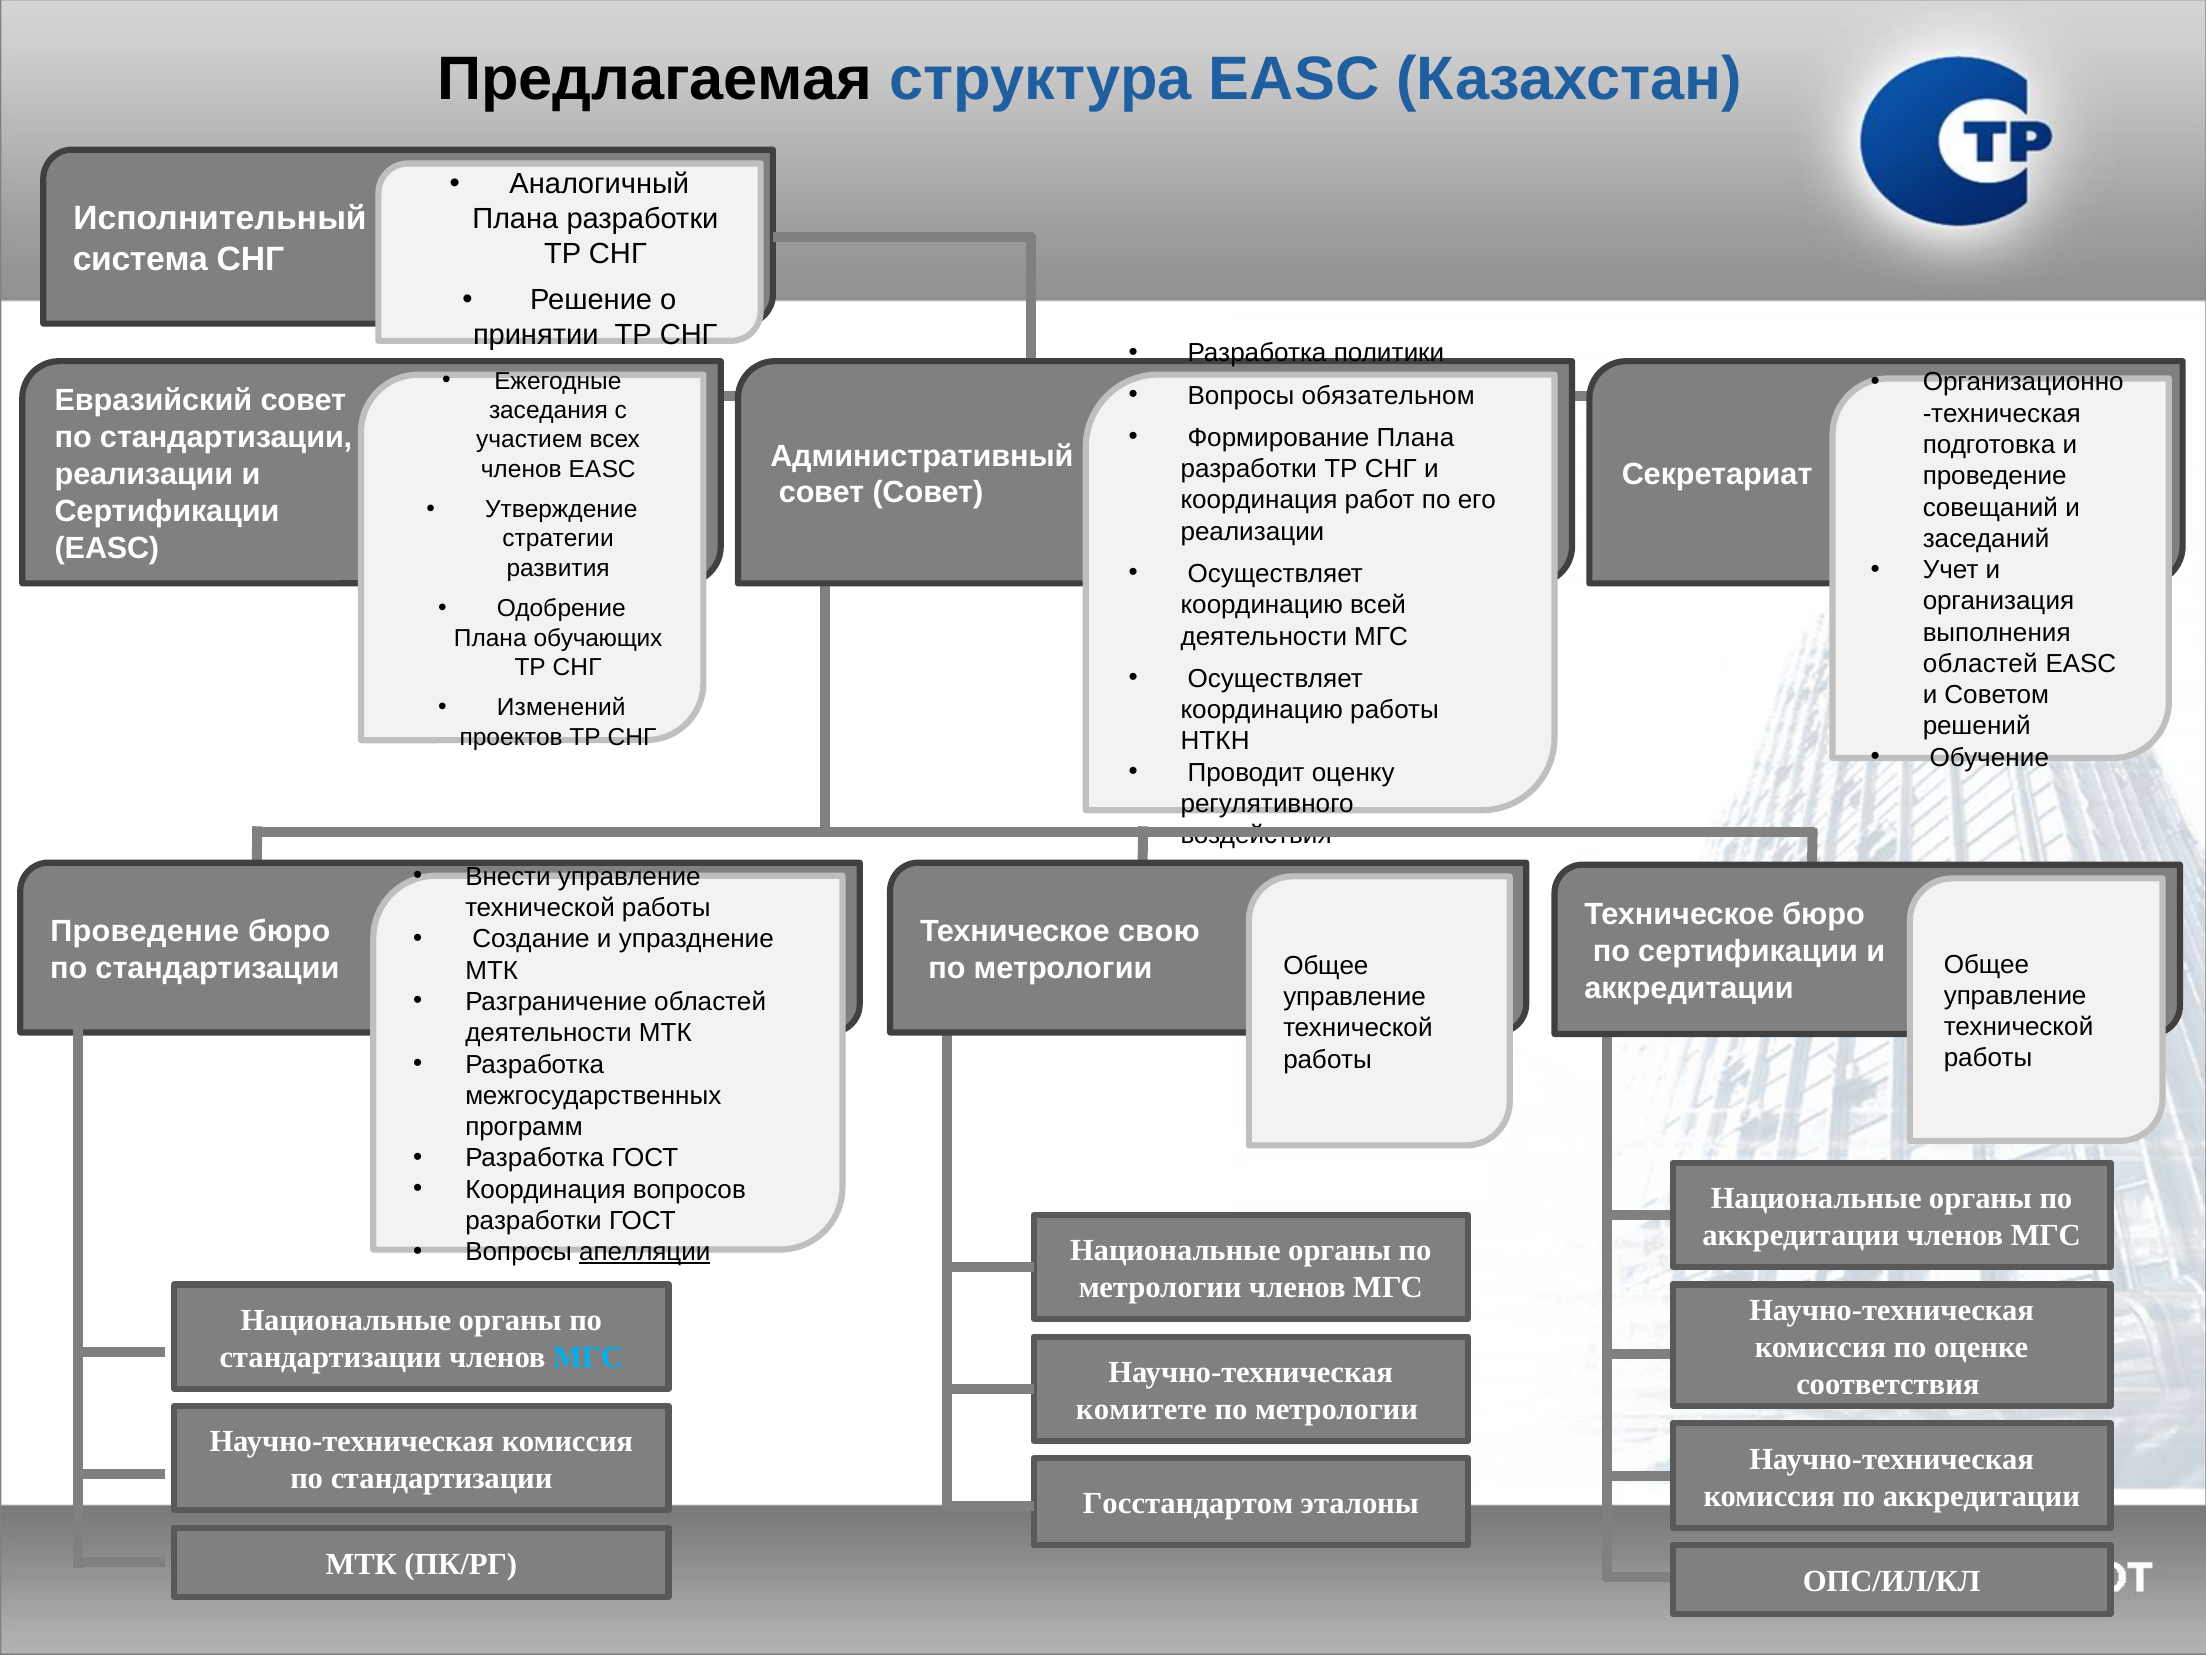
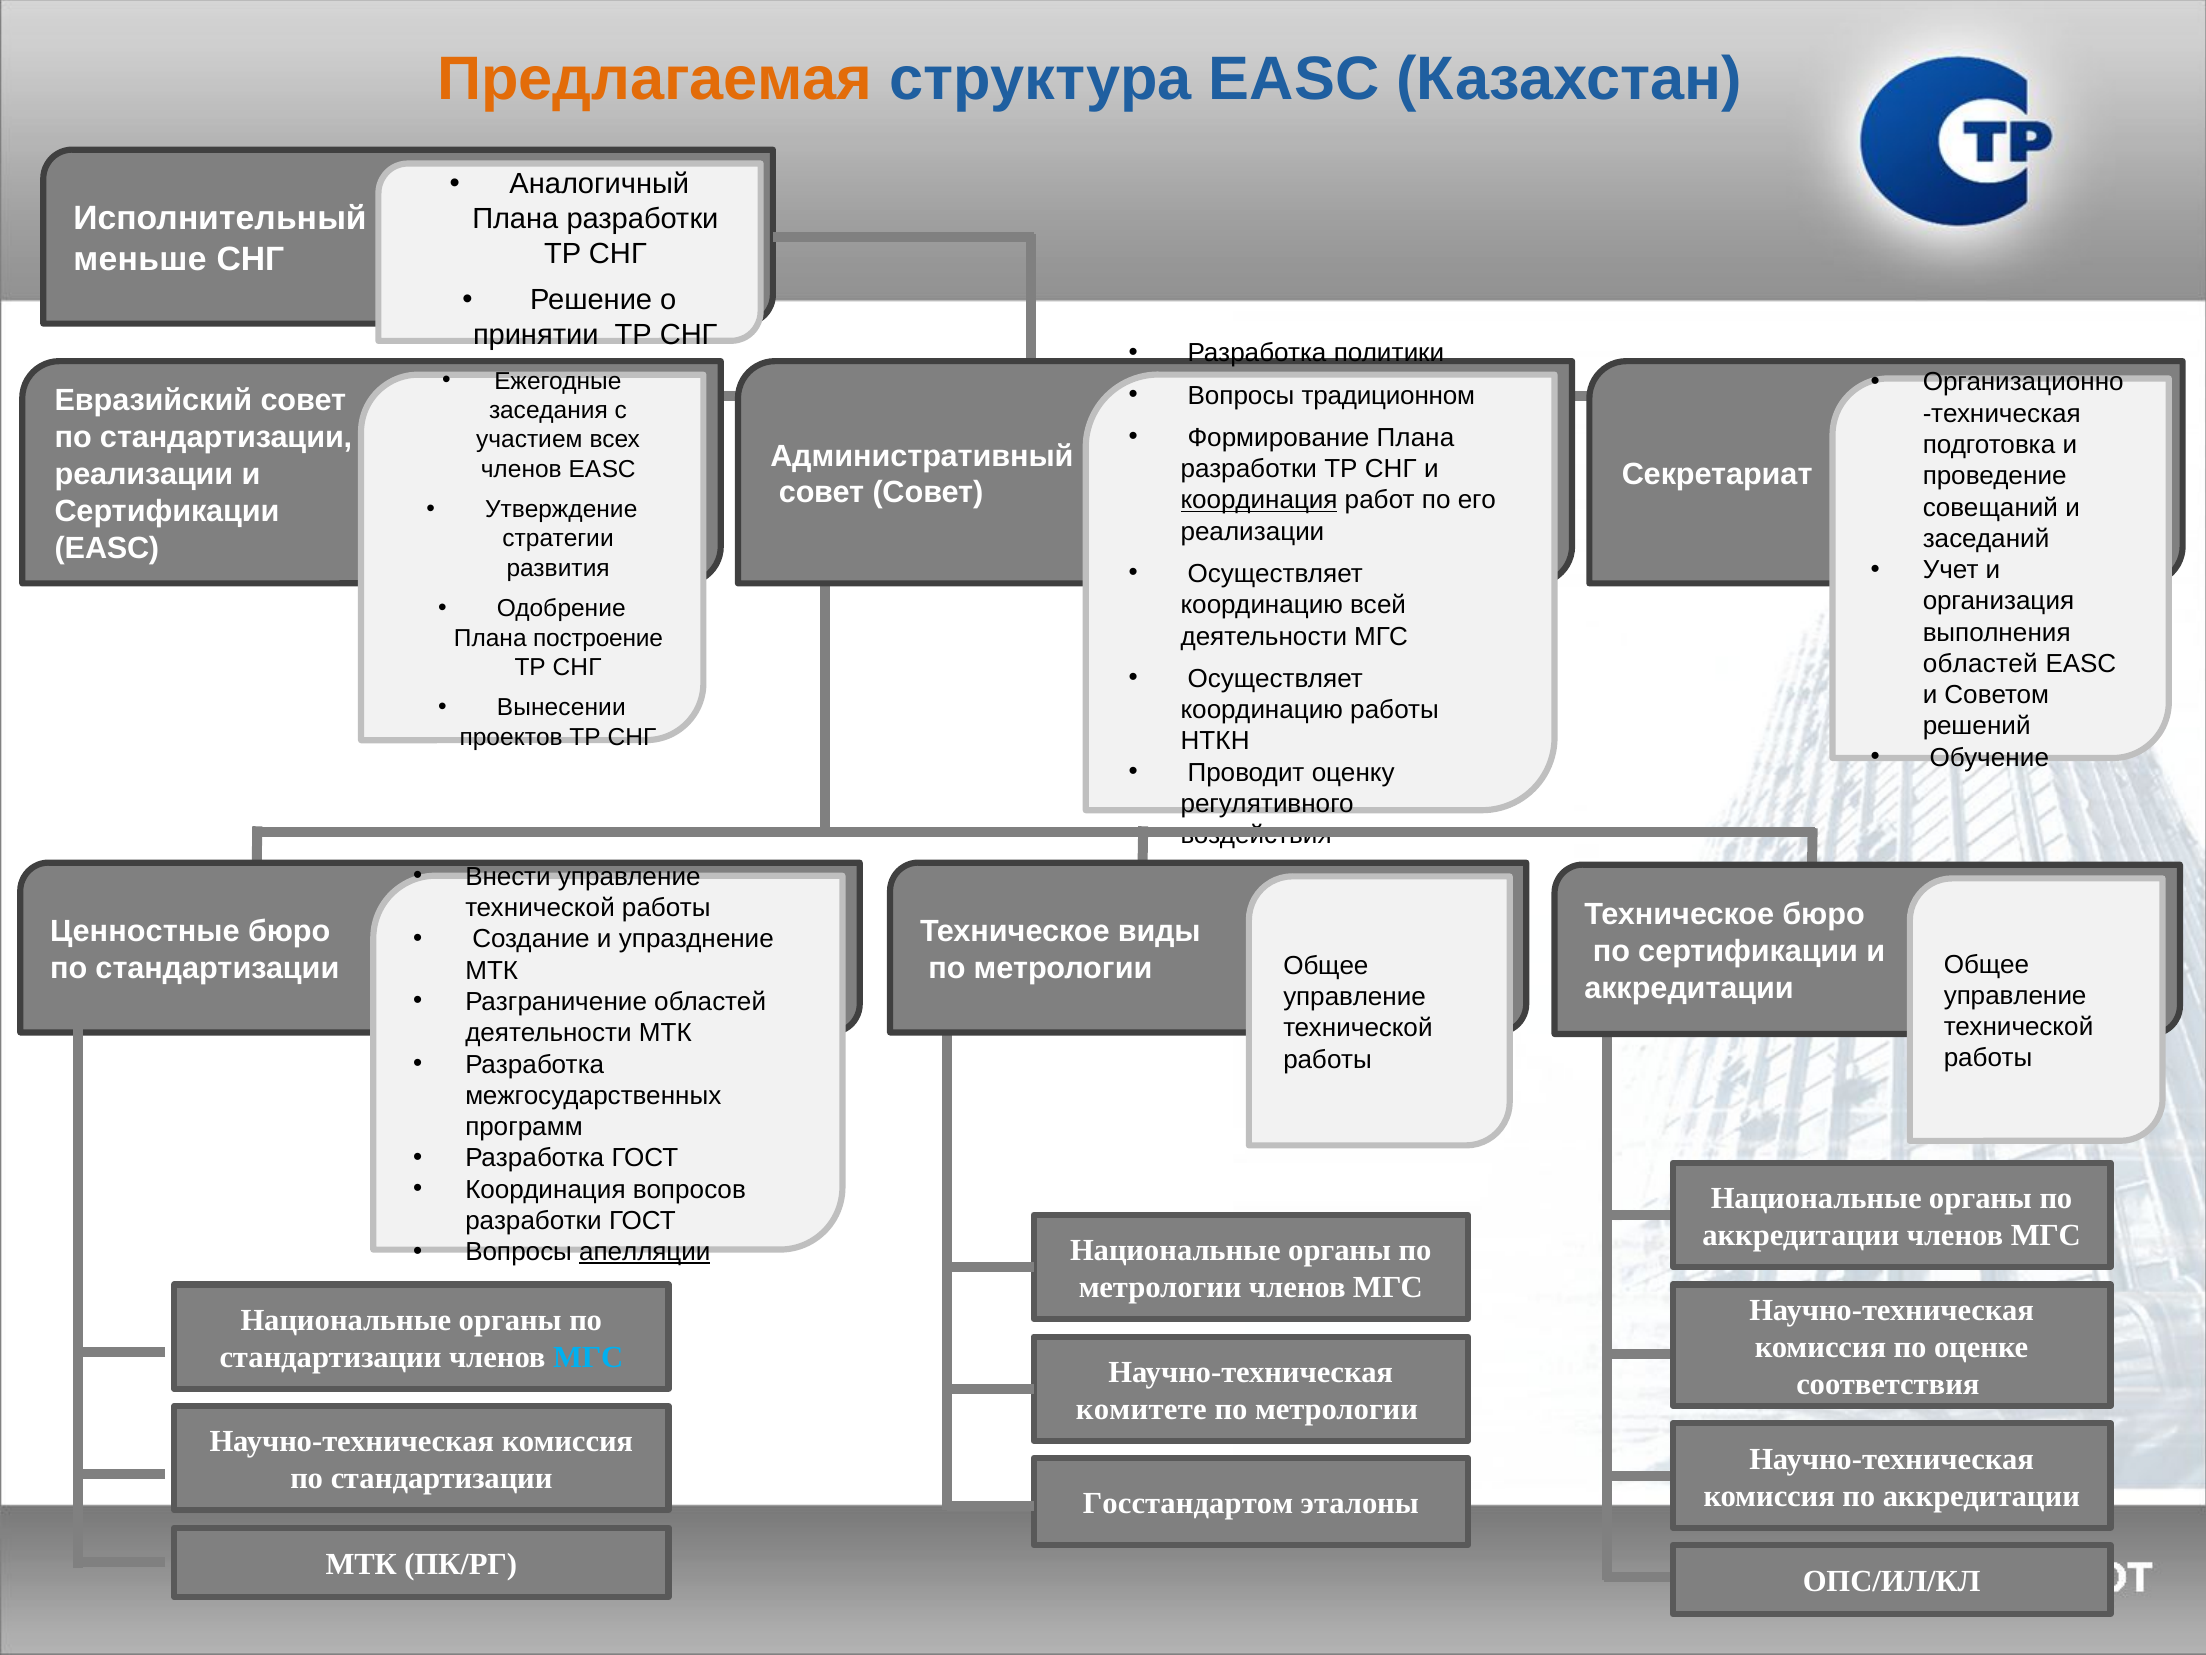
Предлагаемая colour: black -> orange
система: система -> меньше
обязательном: обязательном -> традиционном
координация at (1259, 500) underline: none -> present
обучающих: обучающих -> построение
Изменений: Изменений -> Вынесении
Проведение at (145, 931): Проведение -> Ценностные
свою: свою -> виды
